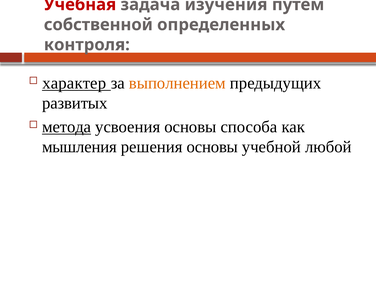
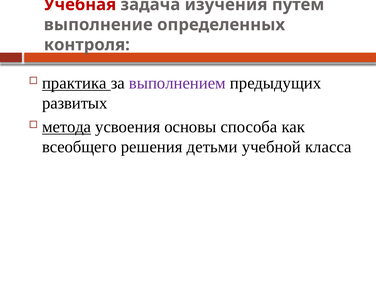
собственной: собственной -> выполнение
характер: характер -> практика
выполнением colour: orange -> purple
мышления: мышления -> всеобщего
решения основы: основы -> детьми
любой: любой -> класса
